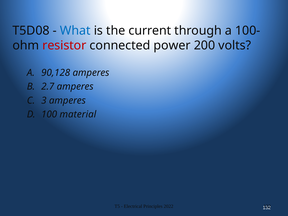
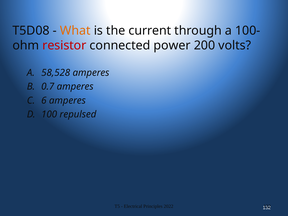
What colour: blue -> orange
90,128: 90,128 -> 58,528
2.7: 2.7 -> 0.7
3: 3 -> 6
material: material -> repulsed
